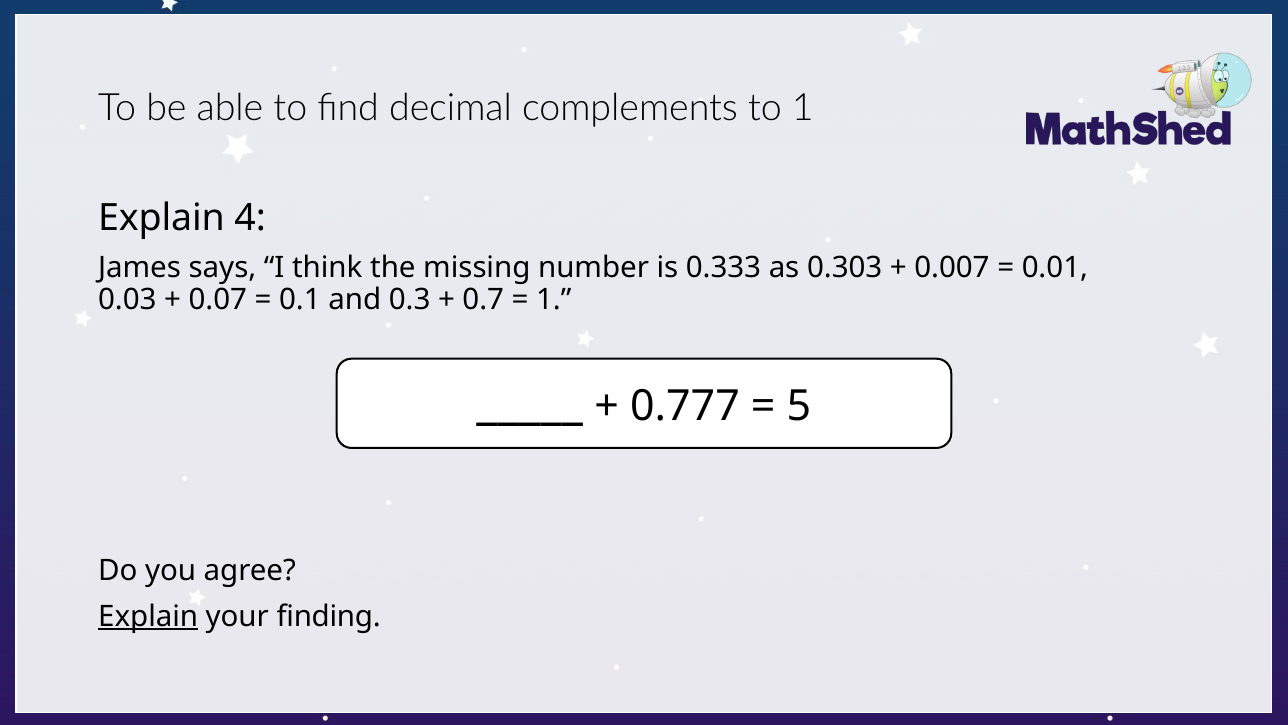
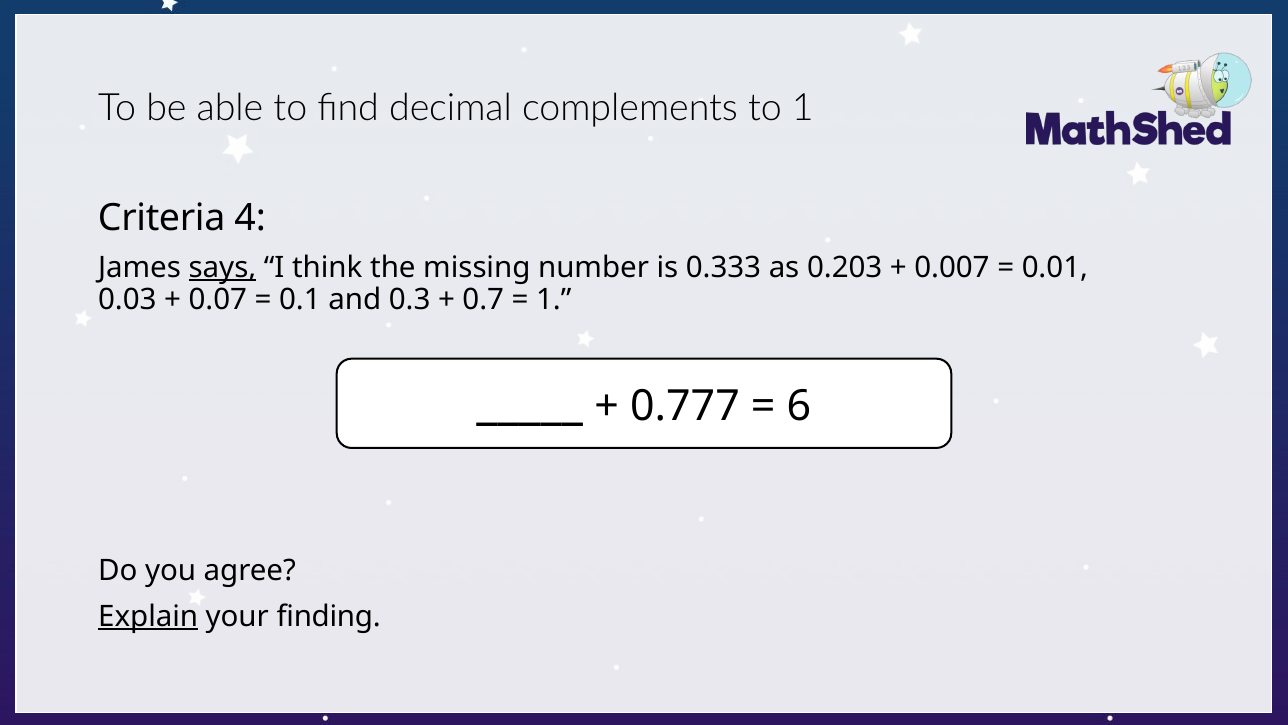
Explain at (162, 218): Explain -> Criteria
says underline: none -> present
0.303: 0.303 -> 0.203
5: 5 -> 6
